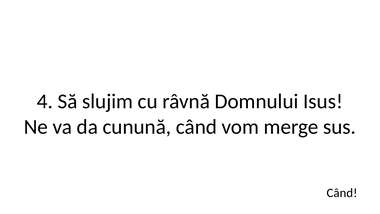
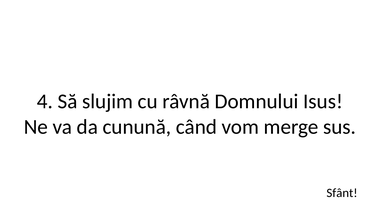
Când at (342, 193): Când -> Sfânt
